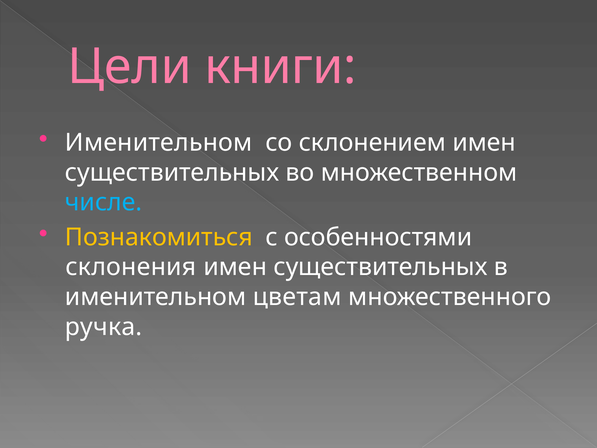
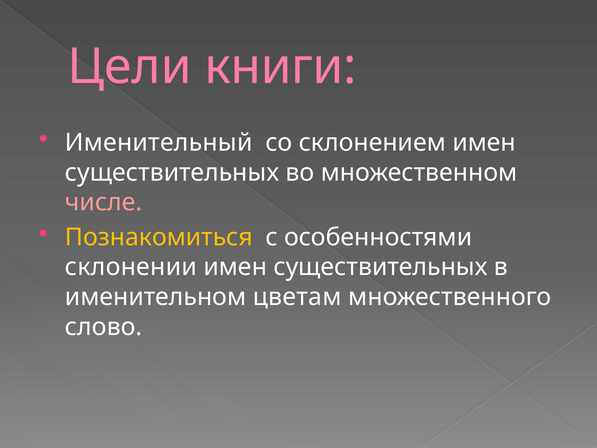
Именительном at (159, 143): Именительном -> Именительный
числе colour: light blue -> pink
склонения: склонения -> склонении
ручка: ручка -> слово
